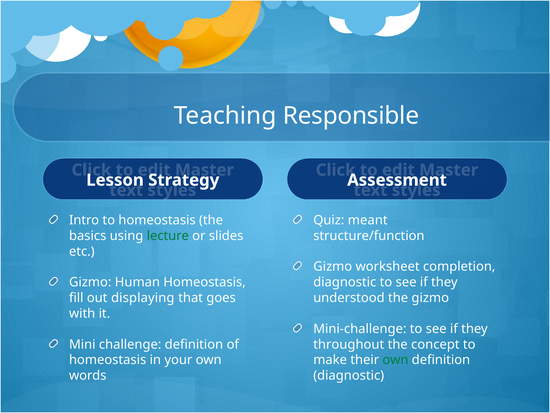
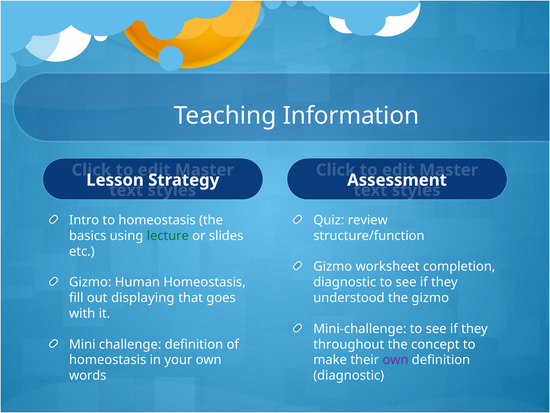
Responsible: Responsible -> Information
meant: meant -> review
own at (395, 360) colour: green -> purple
